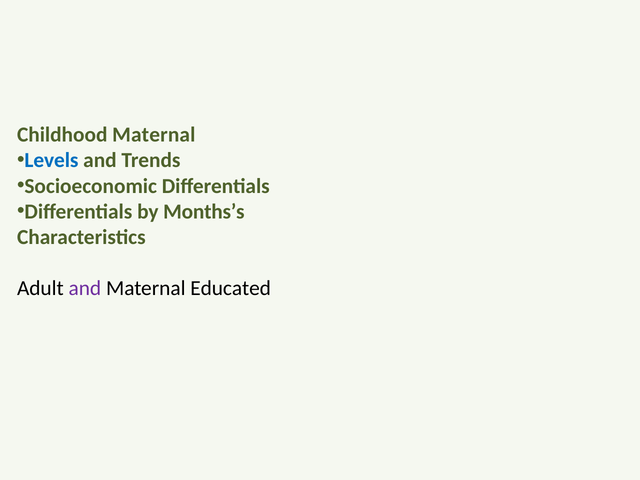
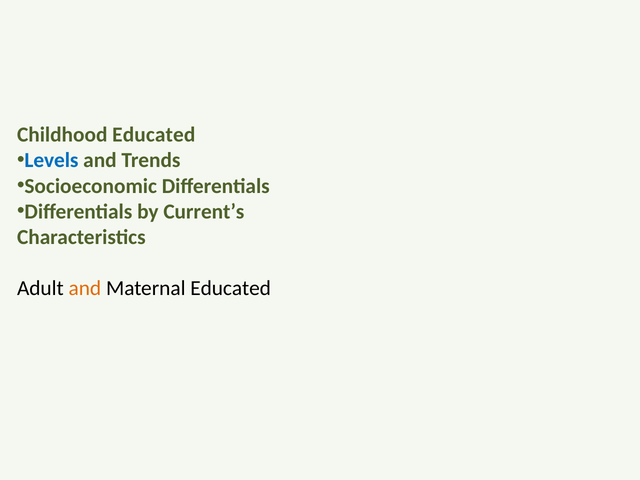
Childhood Maternal: Maternal -> Educated
Months’s: Months’s -> Current’s
and at (85, 288) colour: purple -> orange
